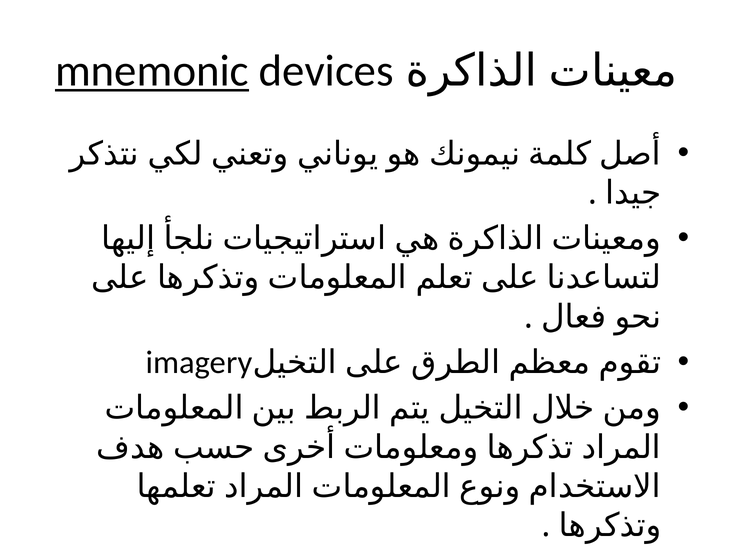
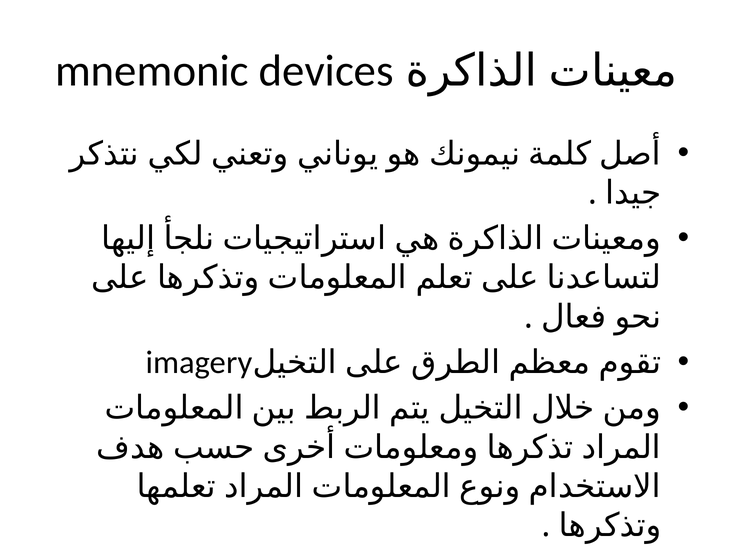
mnemonic underline: present -> none
